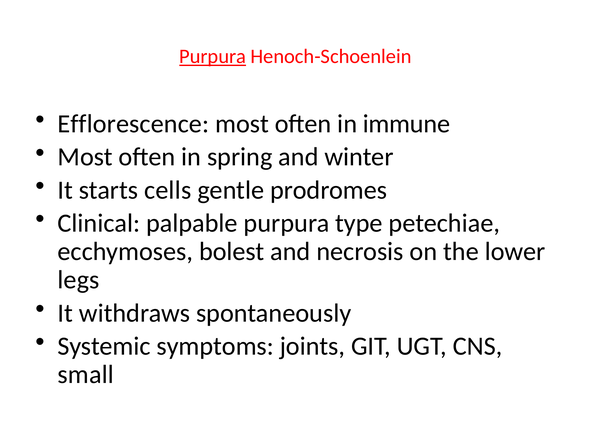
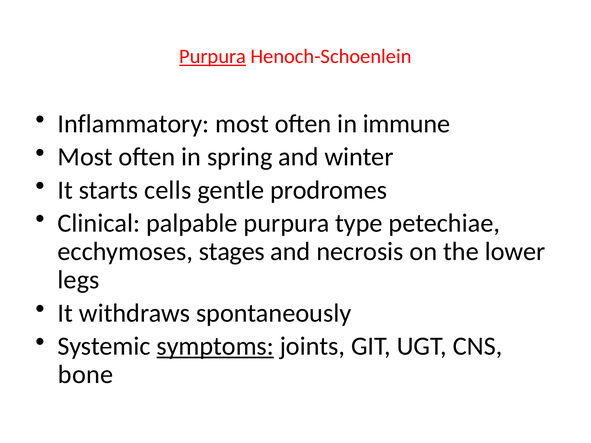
Efflorescence: Efflorescence -> Inflammatory
bolest: bolest -> stages
symptoms underline: none -> present
small: small -> bone
